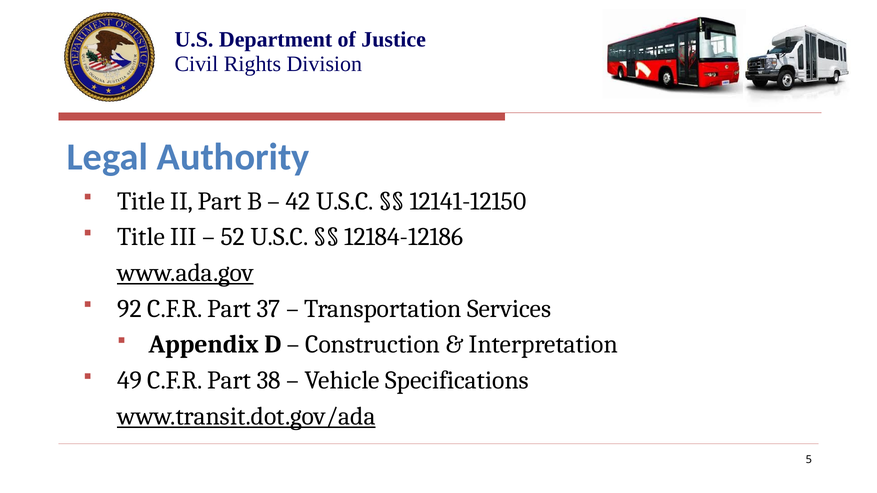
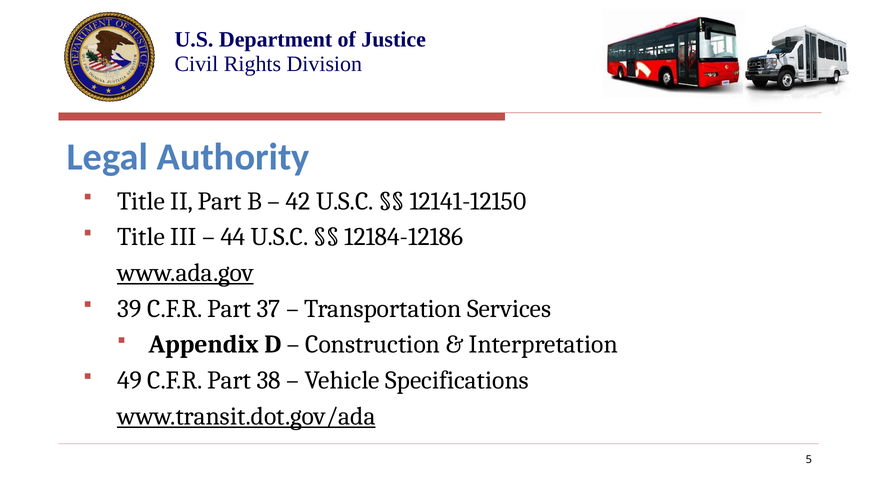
52: 52 -> 44
92: 92 -> 39
